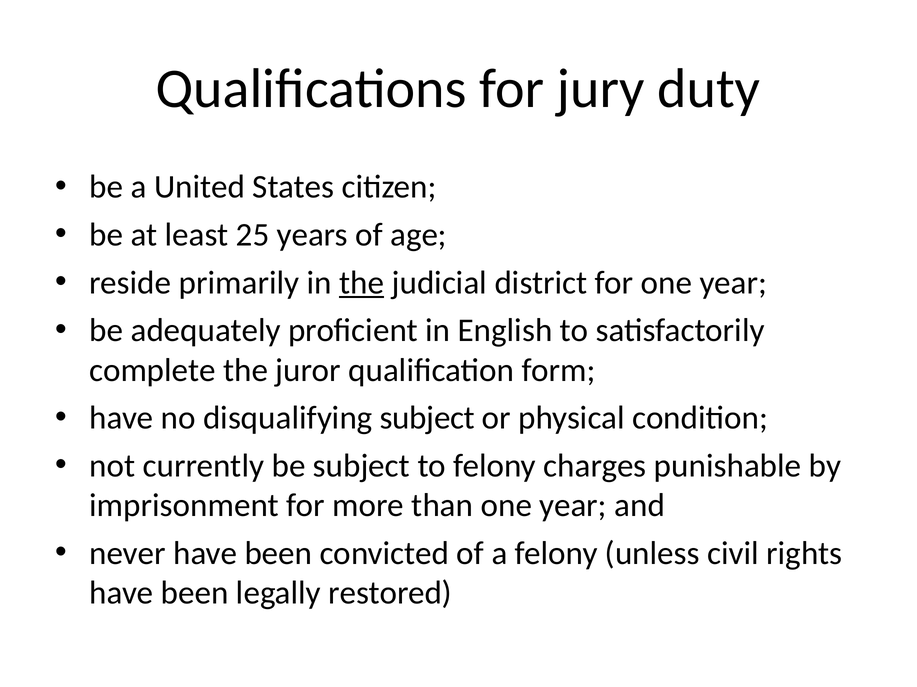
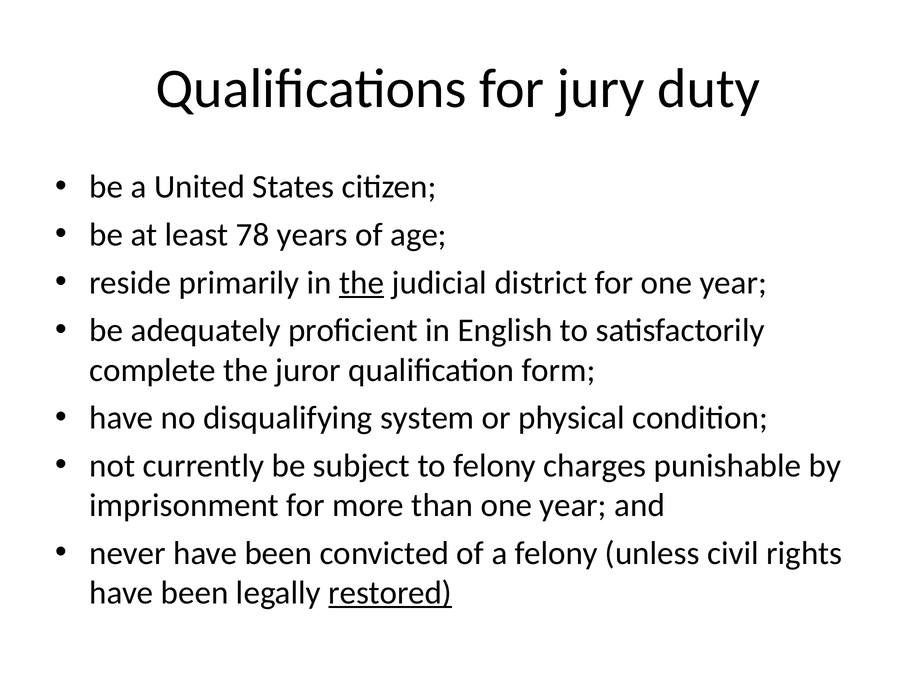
25: 25 -> 78
disqualifying subject: subject -> system
restored underline: none -> present
